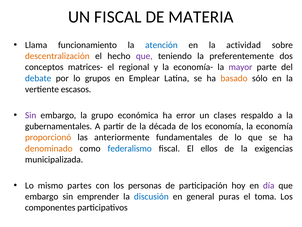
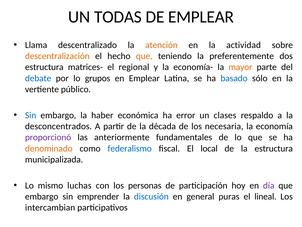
UN FISCAL: FISCAL -> TODAS
DE MATERIA: MATERIA -> EMPLEAR
funcionamiento: funcionamiento -> descentralizado
atención colour: blue -> orange
que at (144, 56) colour: purple -> orange
conceptos at (44, 67): conceptos -> estructura
mayor colour: purple -> orange
basado colour: orange -> blue
escasos: escasos -> público
Sin at (31, 115) colour: purple -> blue
grupo: grupo -> haber
gubernamentales: gubernamentales -> desconcentrados
los economía: economía -> necesaria
proporcionó colour: orange -> purple
ellos: ellos -> local
la exigencias: exigencias -> estructura
partes: partes -> luchas
toma: toma -> lineal
componentes: componentes -> intercambian
